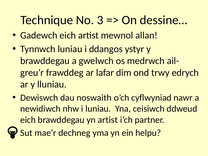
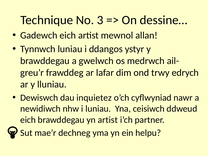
noswaith: noswaith -> inquietez
